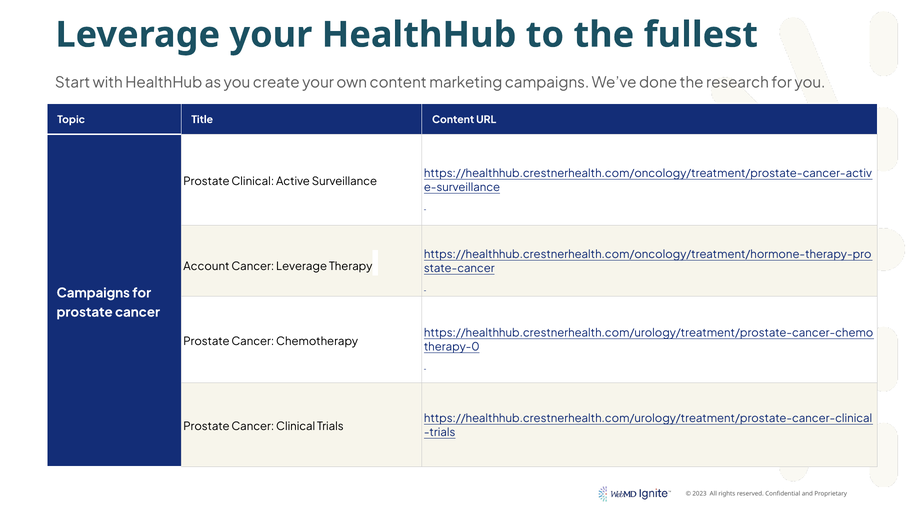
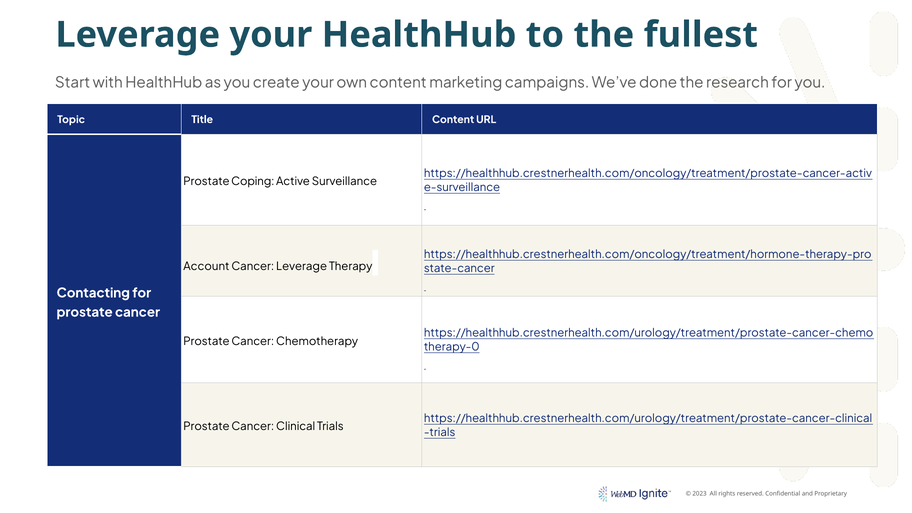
Prostate Clinical: Clinical -> Coping
Campaigns at (93, 293): Campaigns -> Contacting
